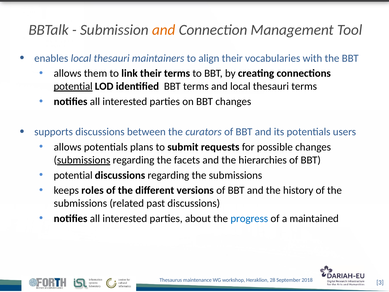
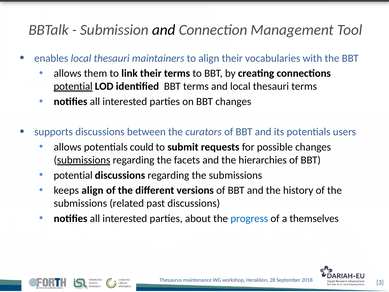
and at (164, 30) colour: orange -> black
plans: plans -> could
keeps roles: roles -> align
maintained: maintained -> themselves
